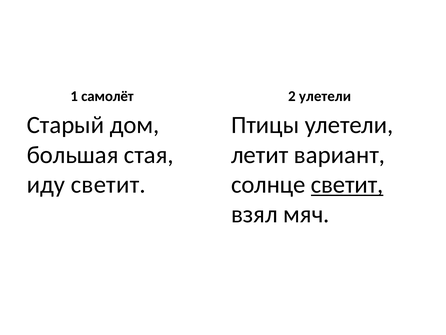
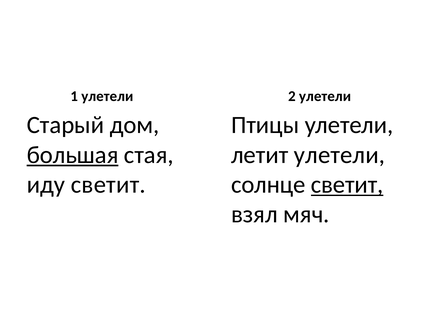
1 самолёт: самолёт -> улетели
большая underline: none -> present
летит вариант: вариант -> улетели
